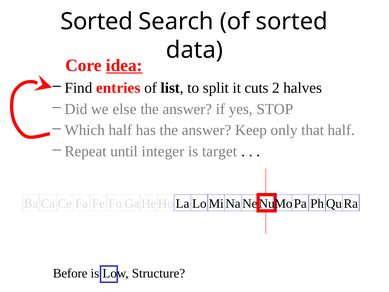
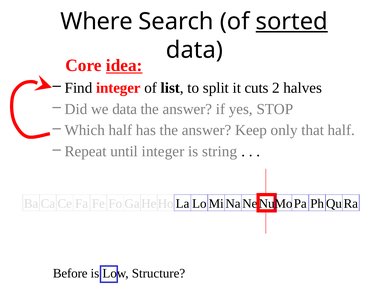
Sorted at (97, 21): Sorted -> Where
sorted at (292, 21) underline: none -> present
Find entries: entries -> integer
we else: else -> data
target: target -> string
